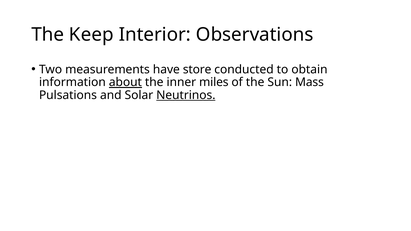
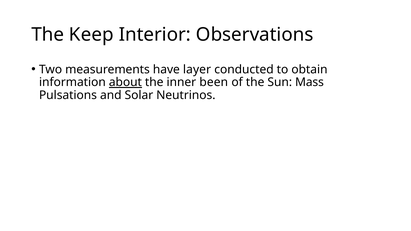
store: store -> layer
miles: miles -> been
Neutrinos underline: present -> none
